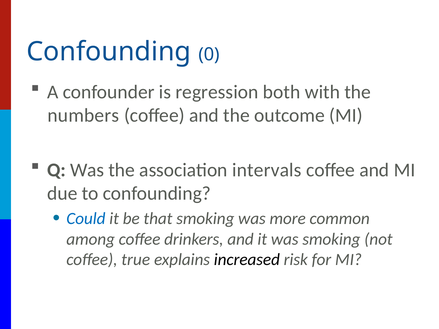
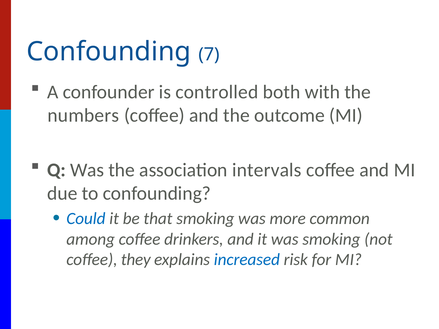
0: 0 -> 7
regression: regression -> controlled
true: true -> they
increased colour: black -> blue
